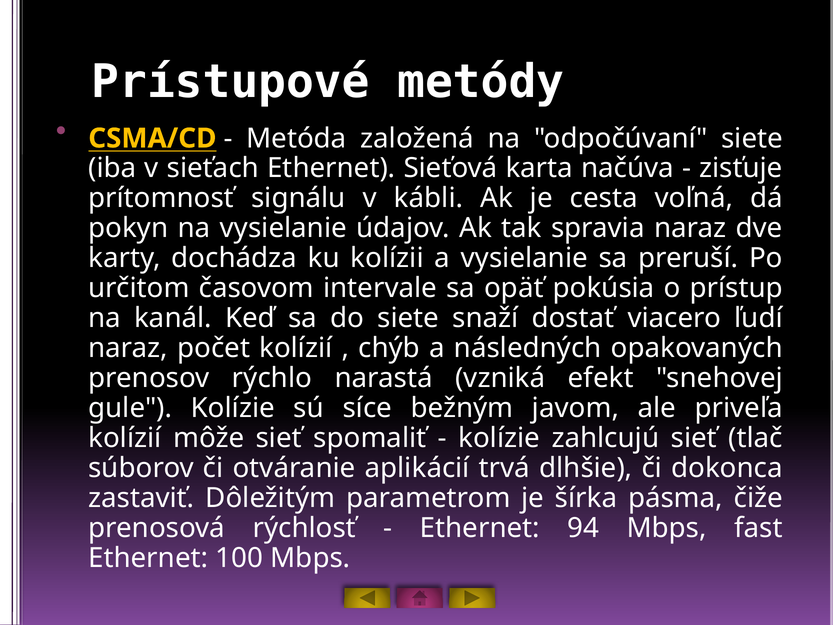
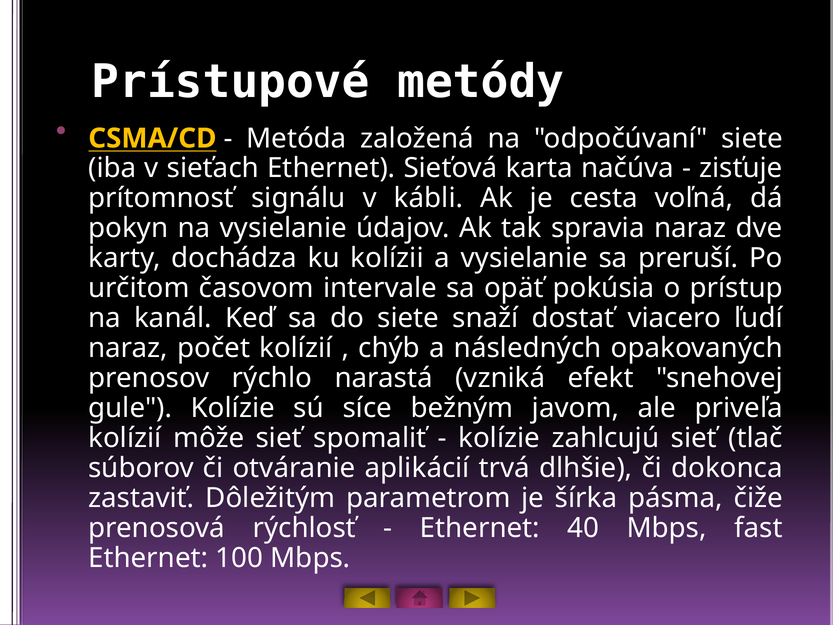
94: 94 -> 40
